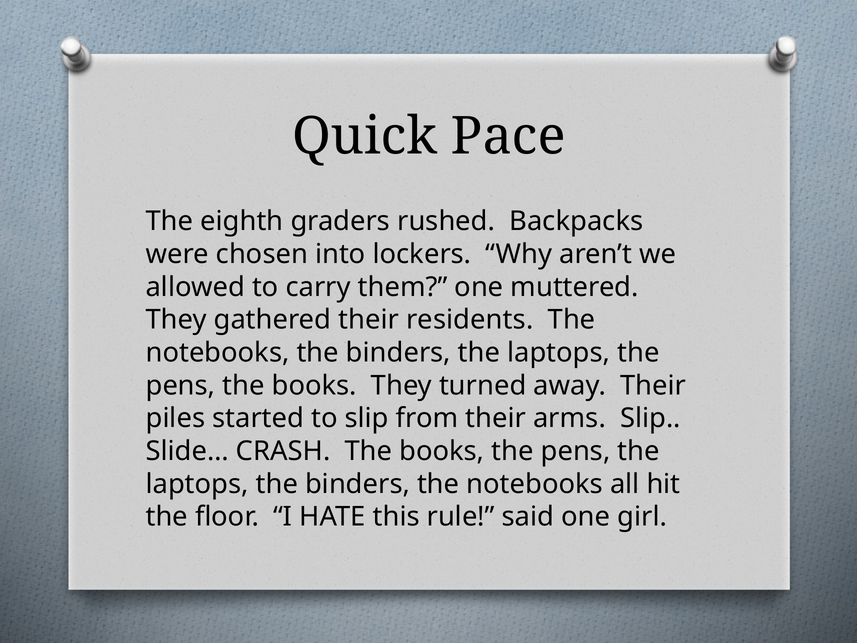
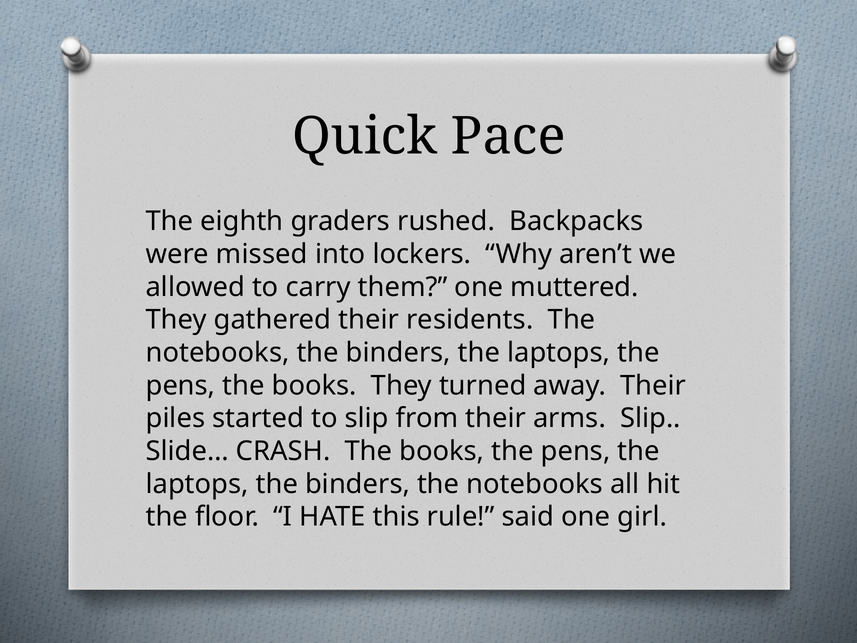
chosen: chosen -> missed
